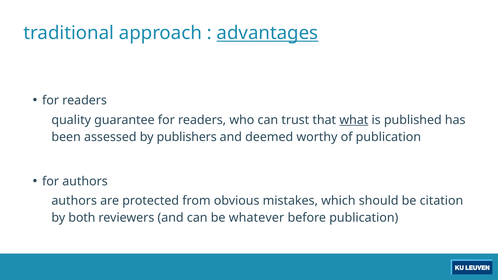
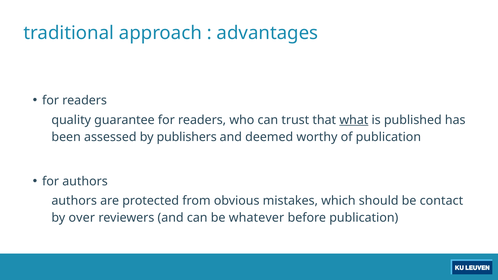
advantages underline: present -> none
citation: citation -> contact
both: both -> over
